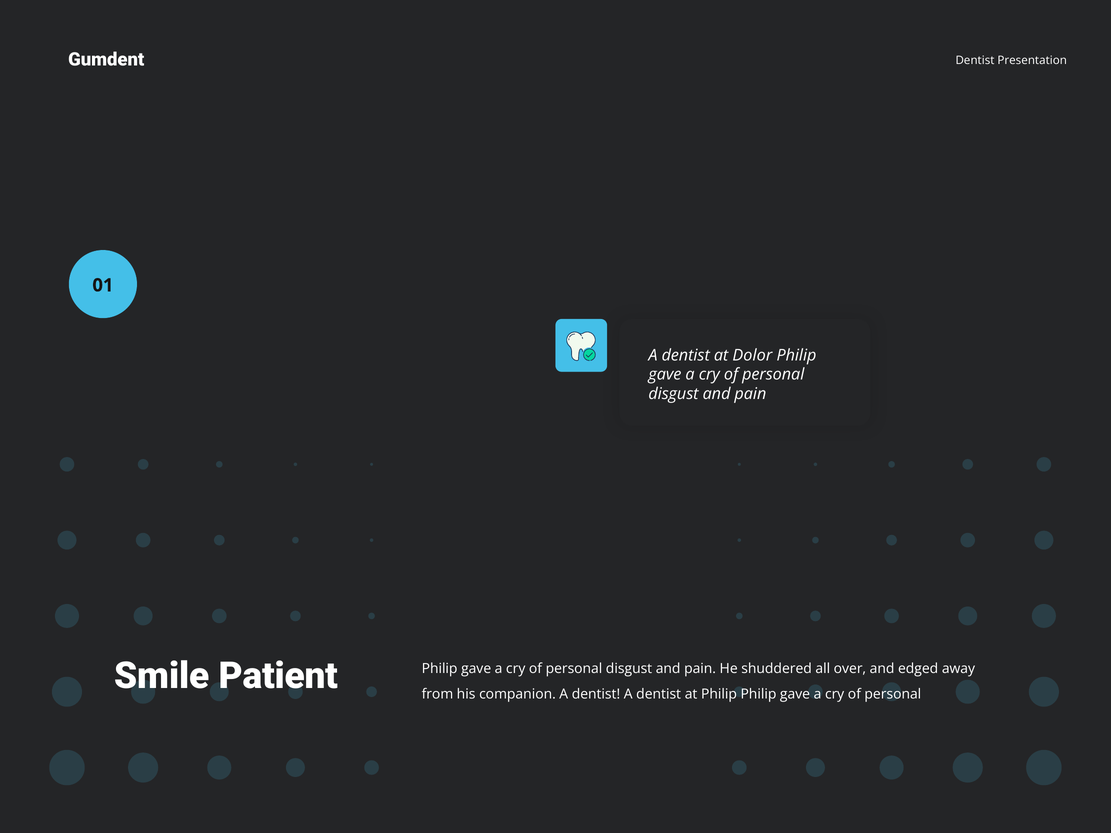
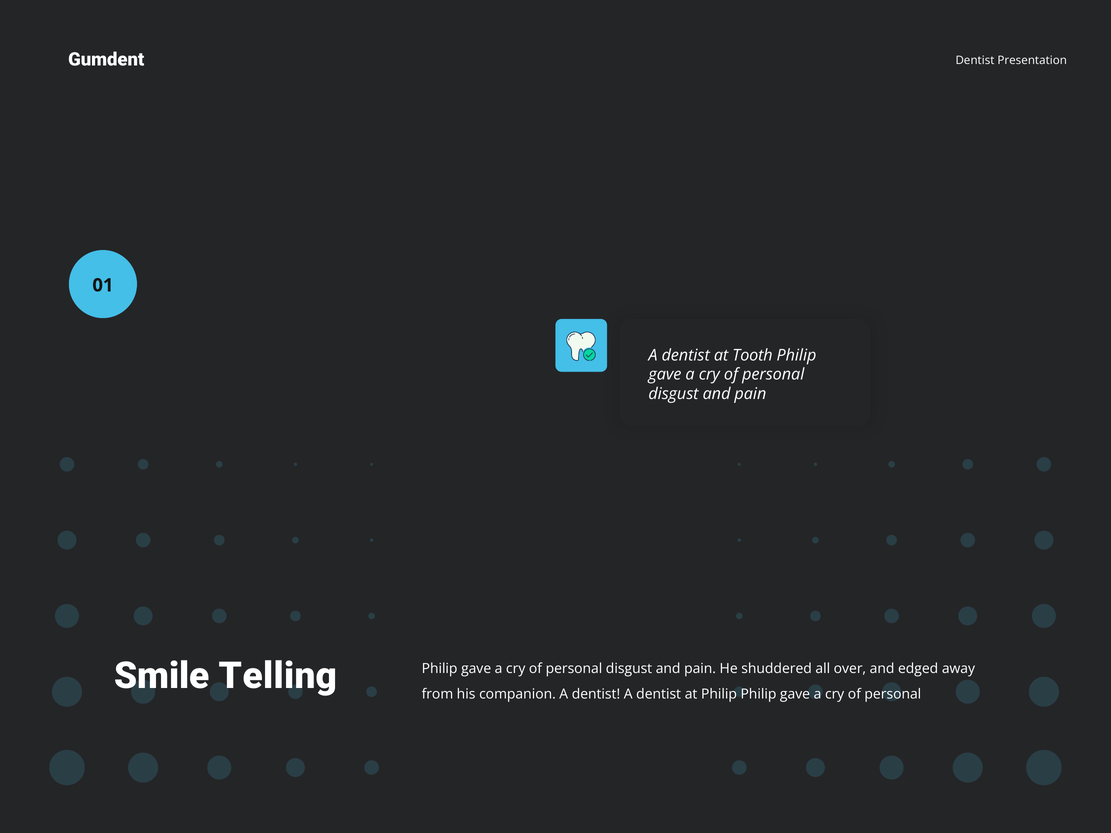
Dolor: Dolor -> Tooth
Patient: Patient -> Telling
